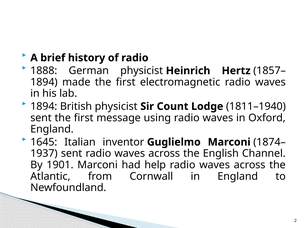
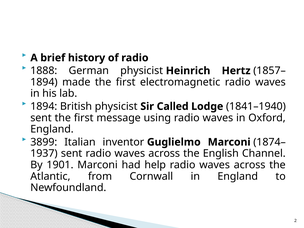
Count: Count -> Called
1811–1940: 1811–1940 -> 1841–1940
1645: 1645 -> 3899
